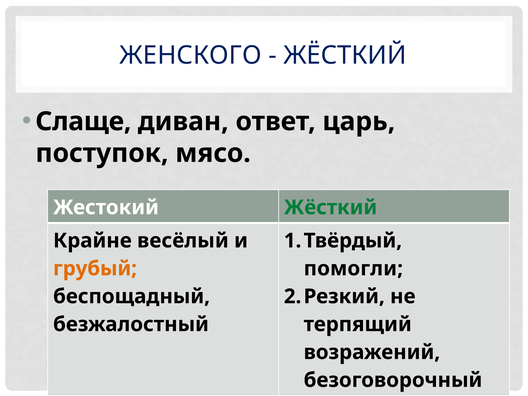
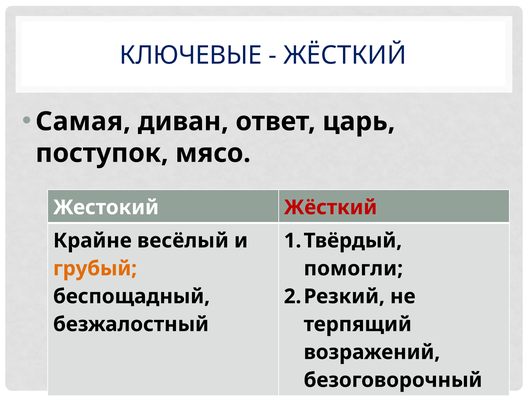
ЖЕНСКОГО: ЖЕНСКОГО -> КЛЮЧЕВЫЕ
Слаще: Слаще -> Самая
Жёсткий at (331, 207) colour: green -> red
